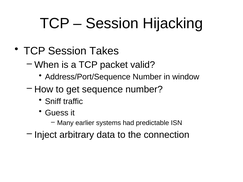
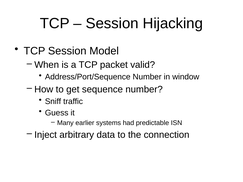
Takes: Takes -> Model
